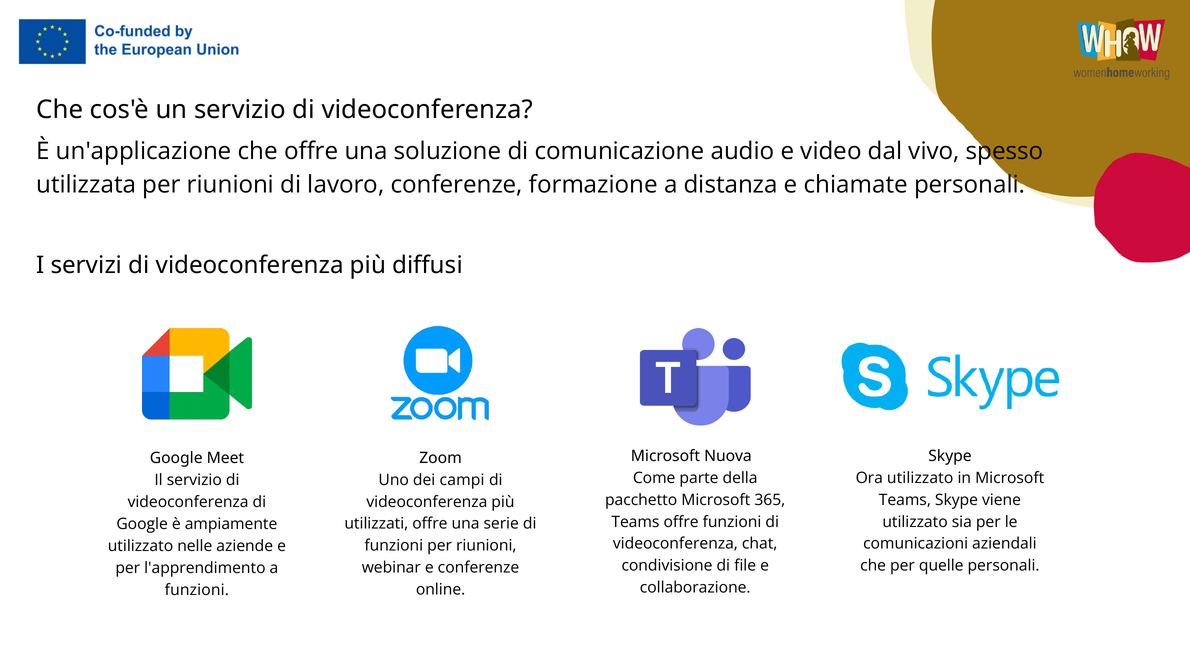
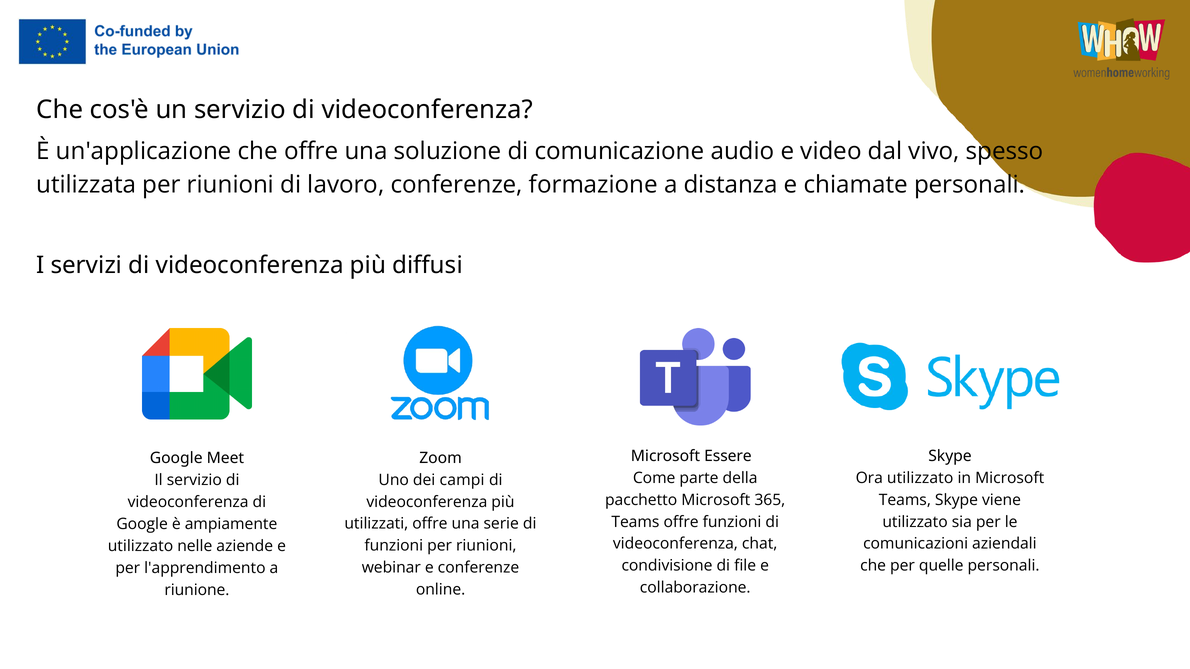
Nuova: Nuova -> Essere
funzioni at (197, 590): funzioni -> riunione
